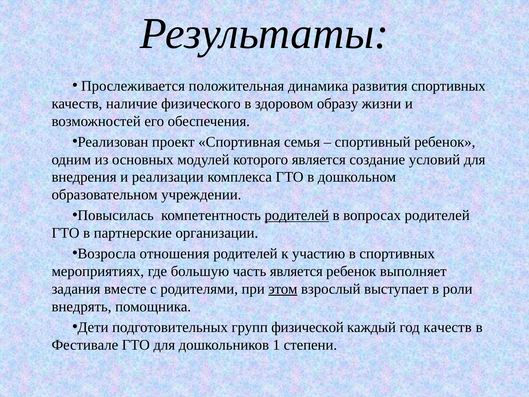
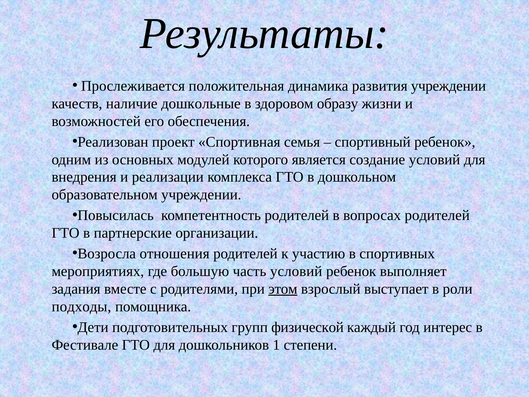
развития спортивных: спортивных -> учреждении
физического: физического -> дошкольные
родителей at (297, 215) underline: present -> none
часть является: является -> условий
внедрять: внедрять -> подходы
год качеств: качеств -> интерес
